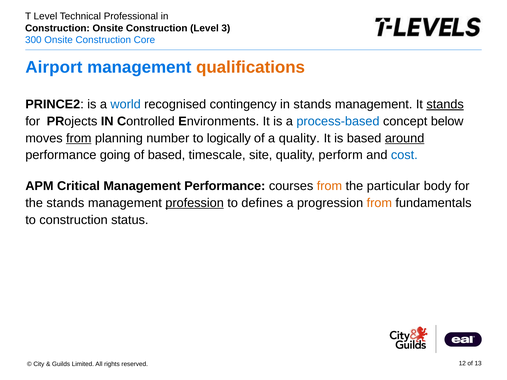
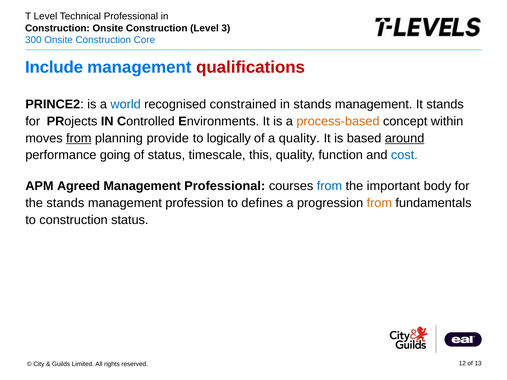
Airport: Airport -> Include
qualifications colour: orange -> red
contingency: contingency -> constrained
stands at (445, 104) underline: present -> none
process-based colour: blue -> orange
below: below -> within
number: number -> provide
of based: based -> status
site: site -> this
perform: perform -> function
Critical: Critical -> Agreed
Management Performance: Performance -> Professional
from at (329, 186) colour: orange -> blue
particular: particular -> important
profession underline: present -> none
